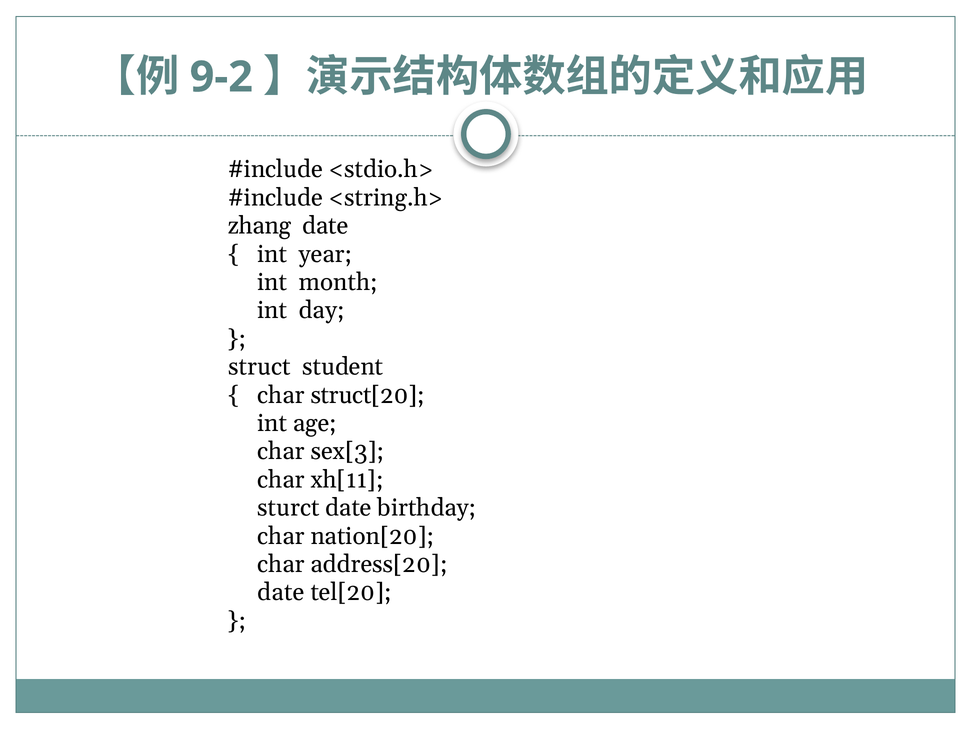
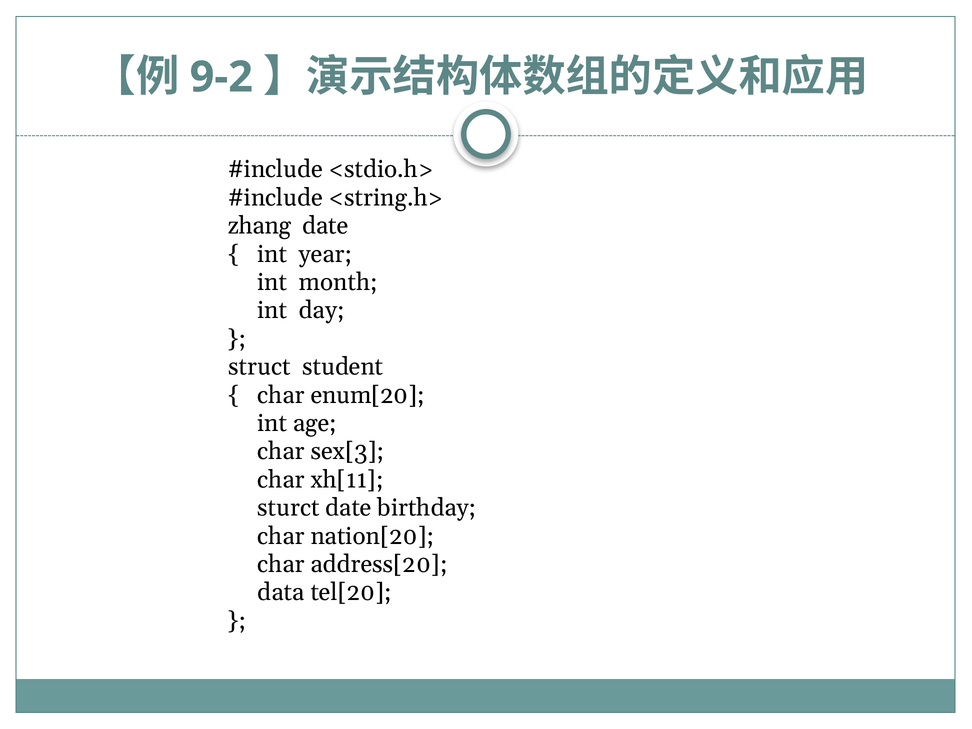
struct[20: struct[20 -> enum[20
date at (281, 592): date -> data
